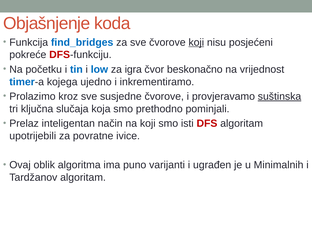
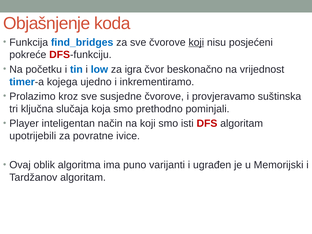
suštinska underline: present -> none
Prelaz: Prelaz -> Player
Minimalnih: Minimalnih -> Memorijski
